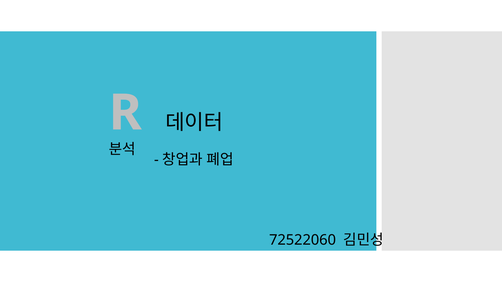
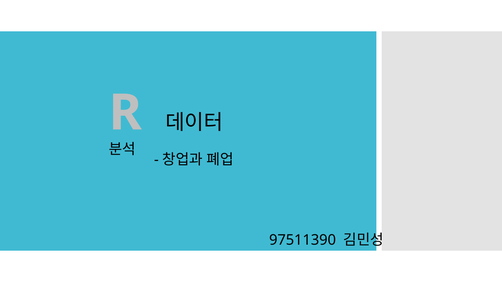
72522060: 72522060 -> 97511390
